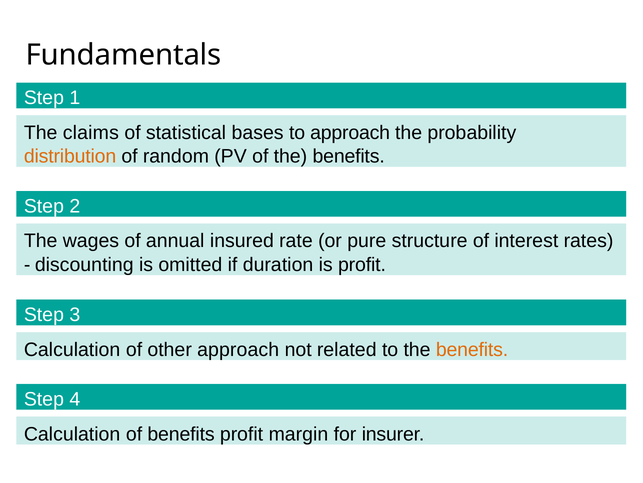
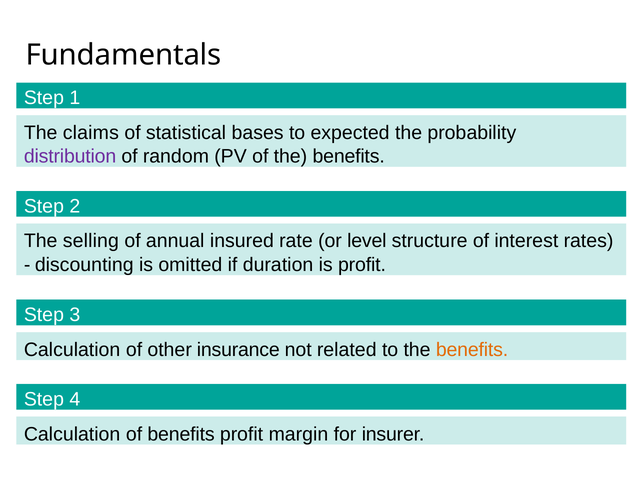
to approach: approach -> expected
distribution colour: orange -> purple
wages: wages -> selling
pure: pure -> level
other approach: approach -> insurance
